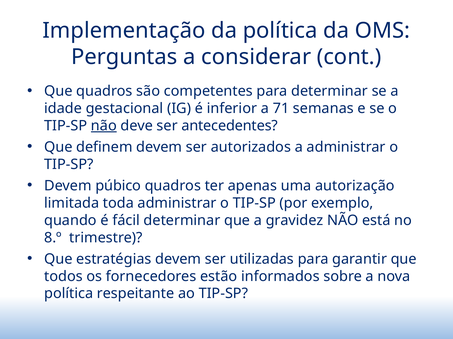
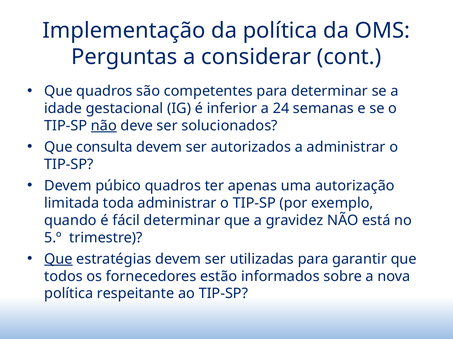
71: 71 -> 24
antecedentes: antecedentes -> solucionados
definem: definem -> consulta
8.º: 8.º -> 5.º
Que at (58, 260) underline: none -> present
